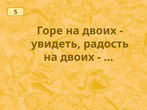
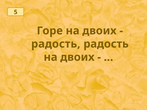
увидеть at (56, 44): увидеть -> радость
